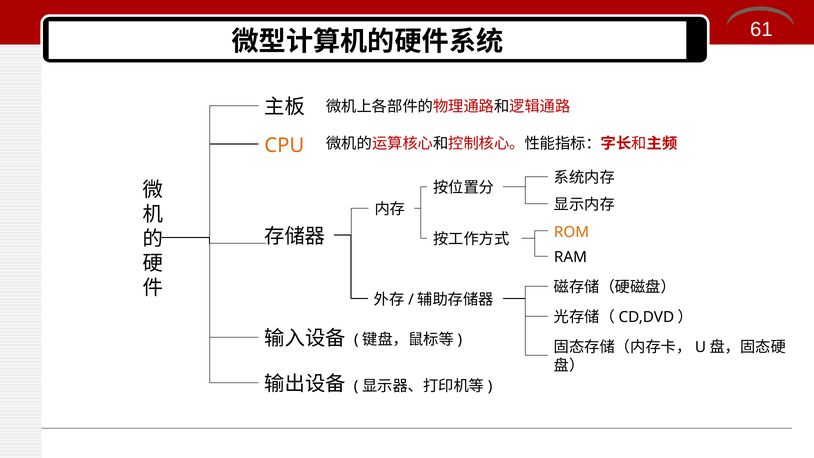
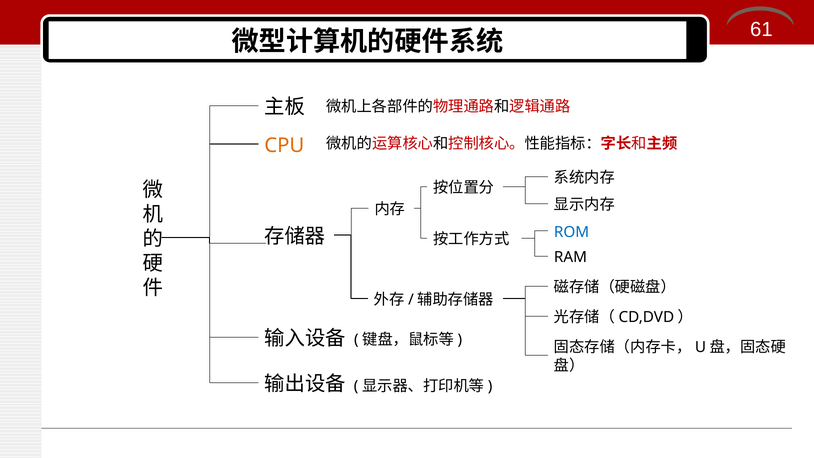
ROM colour: orange -> blue
